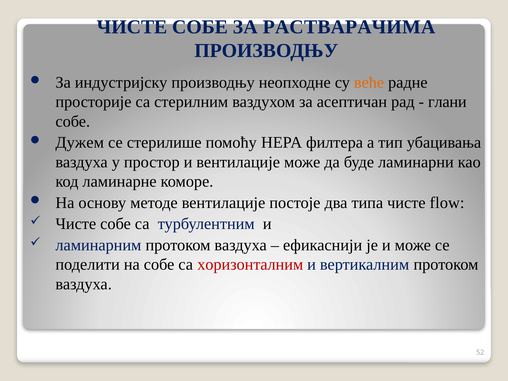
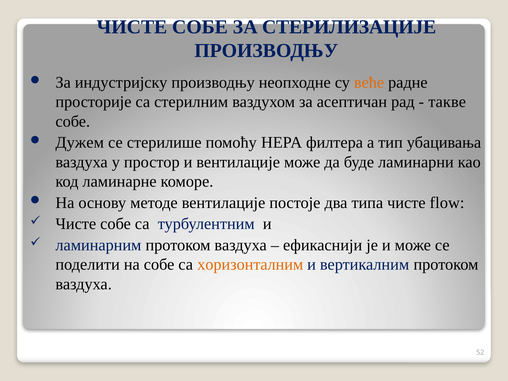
РАСТВАРАЧИМА: РАСТВАРАЧИМА -> СТЕРИЛИЗАЦИЈЕ
глани: глани -> такве
хоризонталним colour: red -> orange
